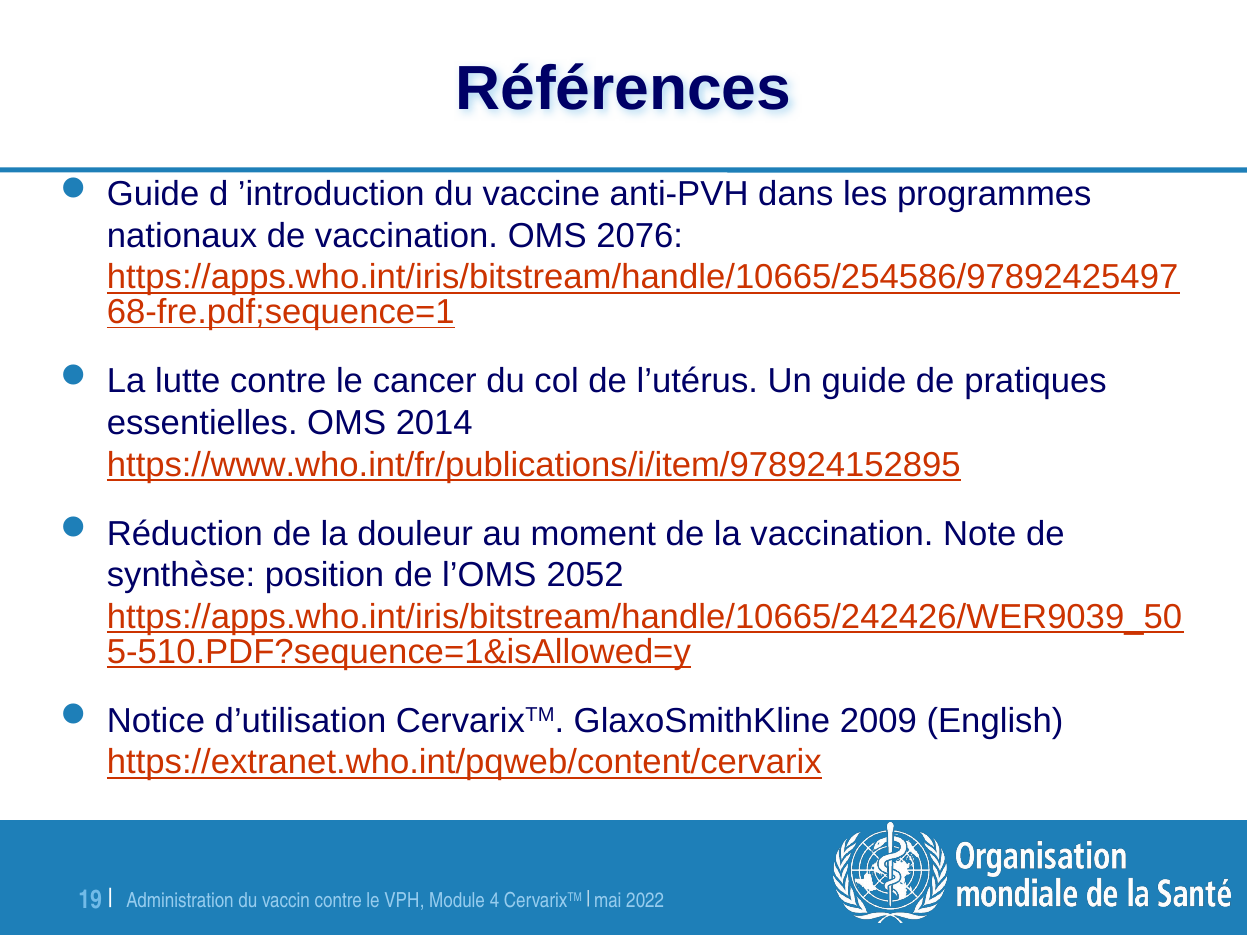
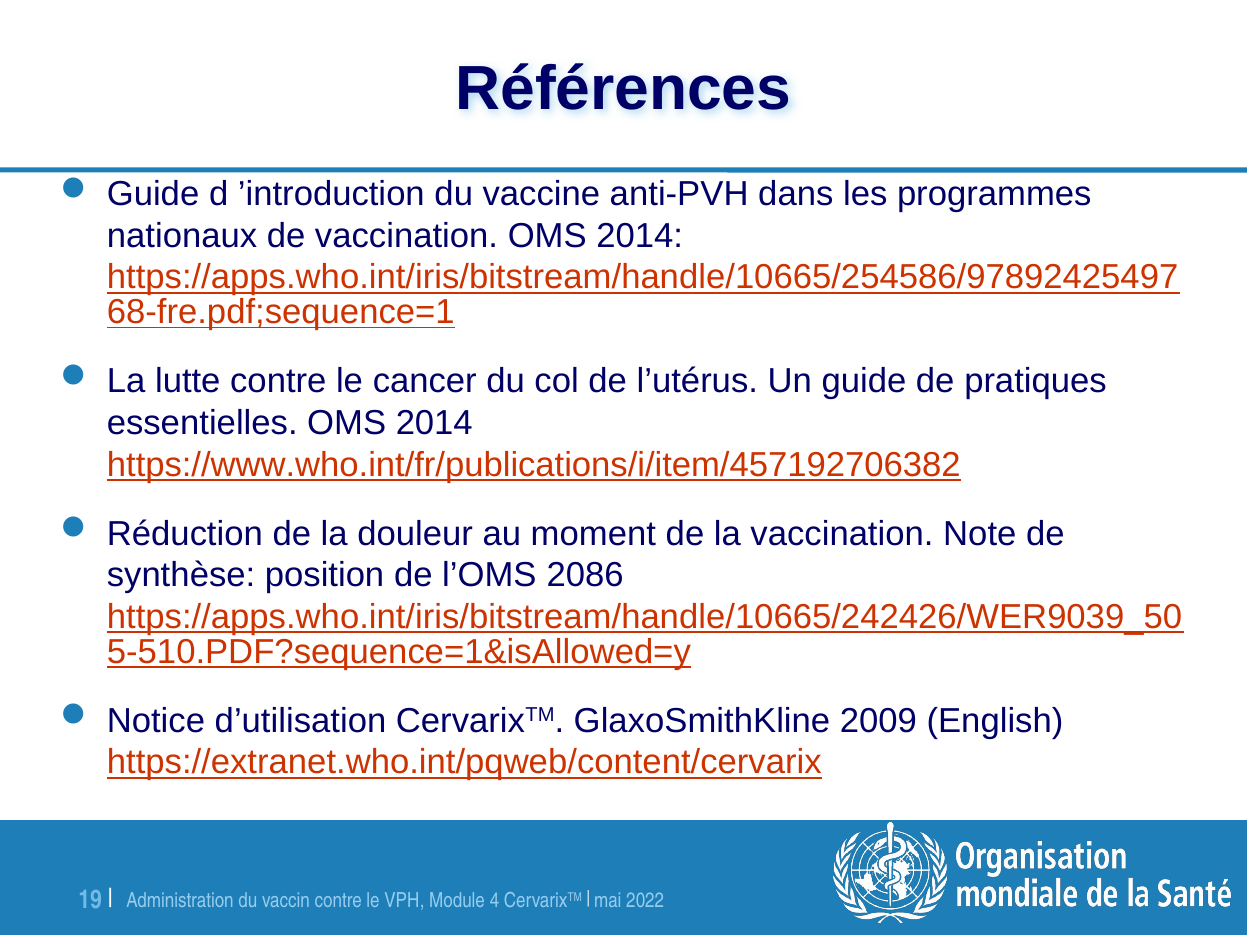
vaccination OMS 2076: 2076 -> 2014
https://www.who.int/fr/publications/i/item/978924152895: https://www.who.int/fr/publications/i/item/978924152895 -> https://www.who.int/fr/publications/i/item/457192706382
2052: 2052 -> 2086
